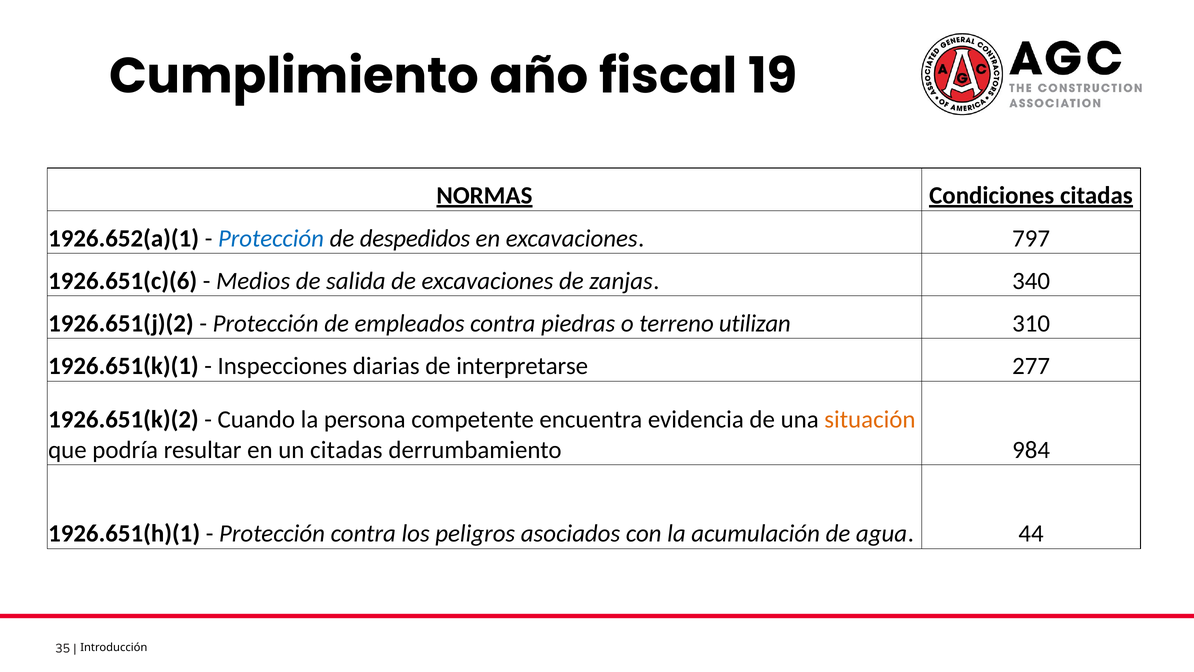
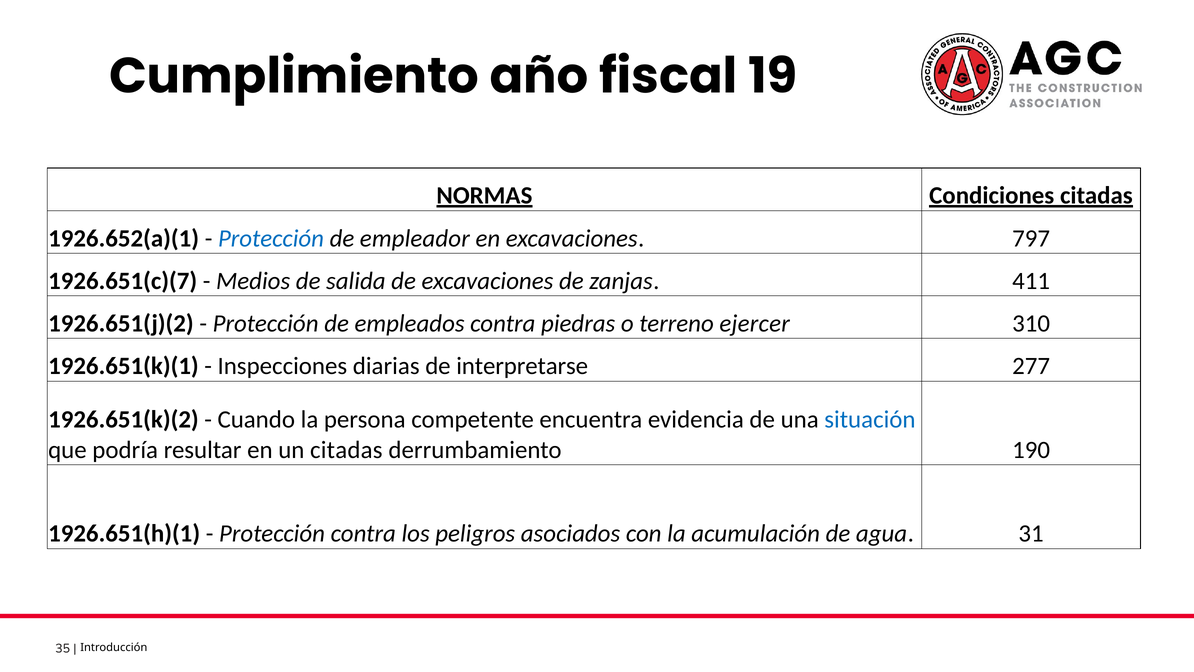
despedidos: despedidos -> empleador
1926.651(c)(6: 1926.651(c)(6 -> 1926.651(c)(7
340: 340 -> 411
utilizan: utilizan -> ejercer
situación colour: orange -> blue
984: 984 -> 190
44: 44 -> 31
